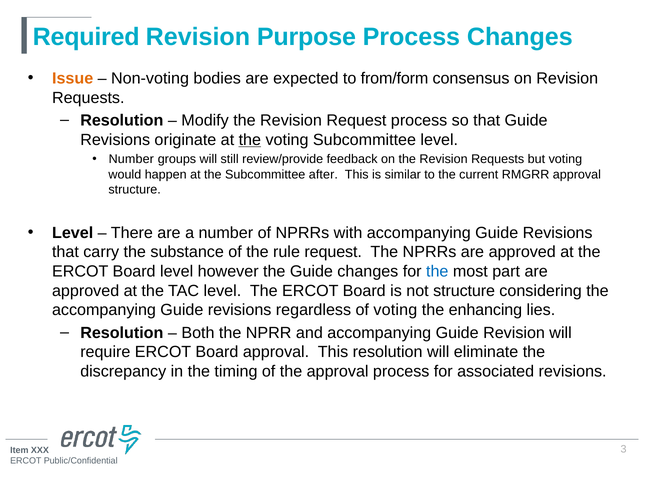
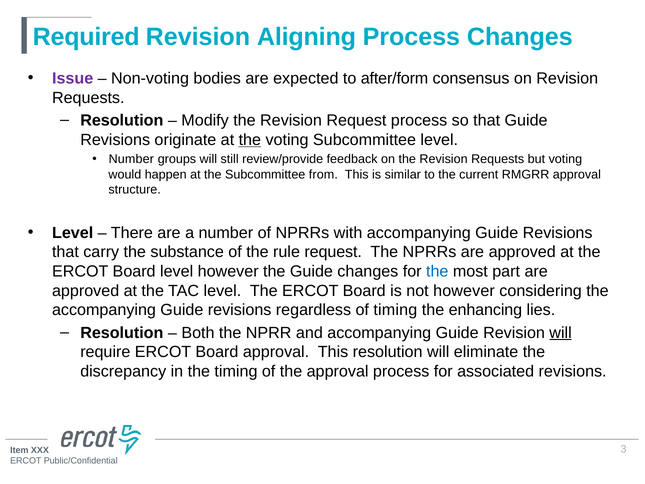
Purpose: Purpose -> Aligning
Issue colour: orange -> purple
from/form: from/form -> after/form
after: after -> from
not structure: structure -> however
of voting: voting -> timing
will at (561, 333) underline: none -> present
